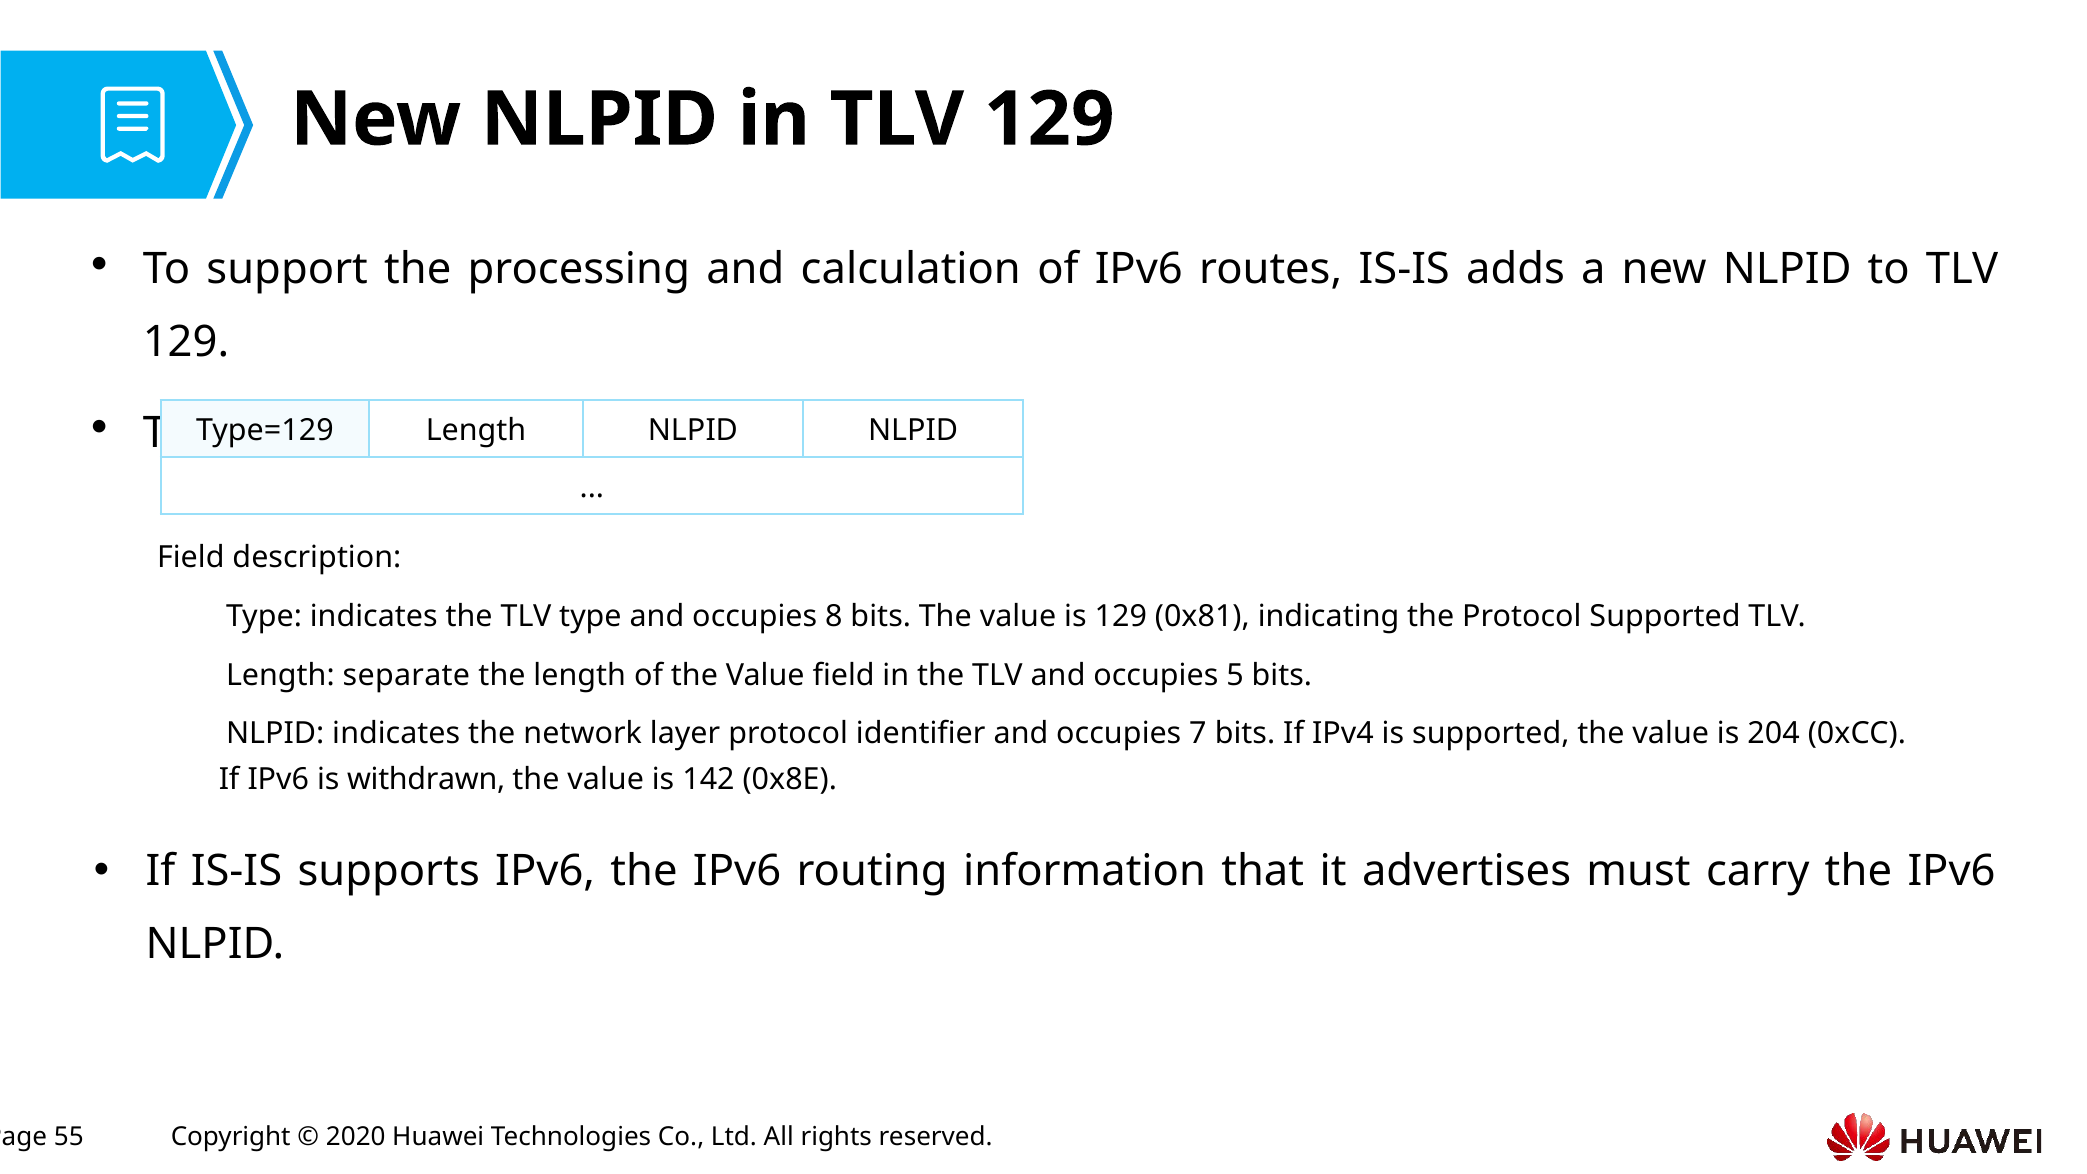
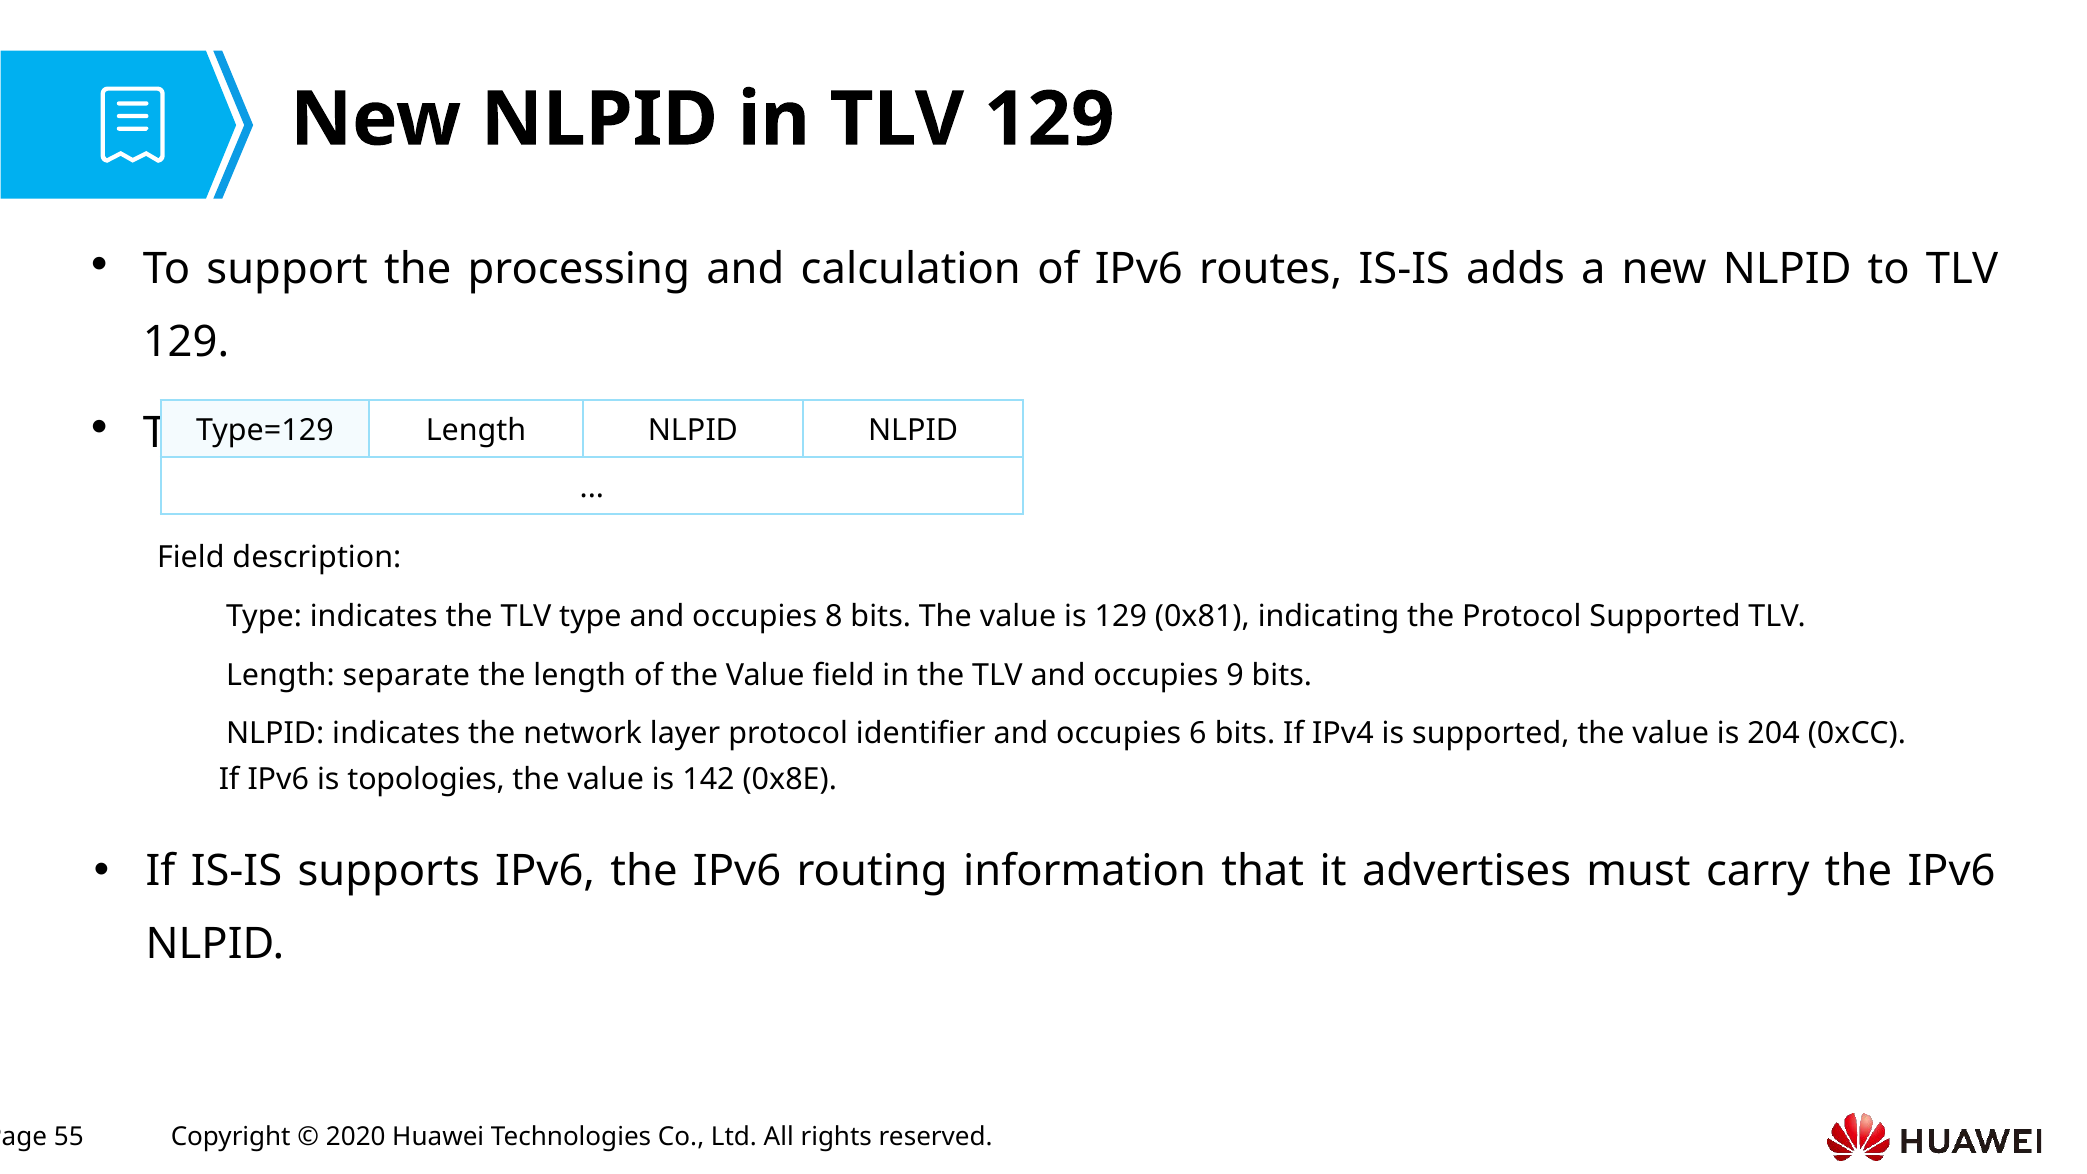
5: 5 -> 9
7: 7 -> 6
withdrawn: withdrawn -> topologies
